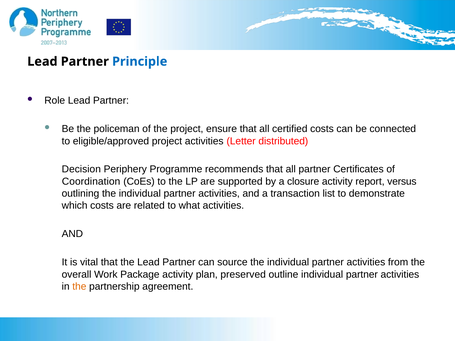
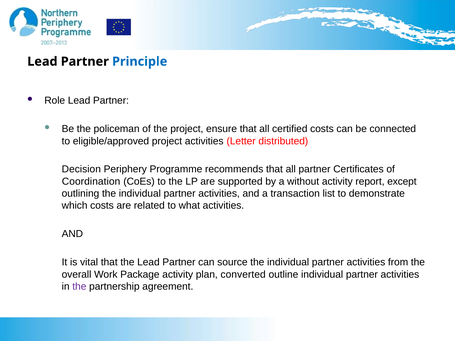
closure: closure -> without
versus: versus -> except
preserved: preserved -> converted
the at (79, 287) colour: orange -> purple
